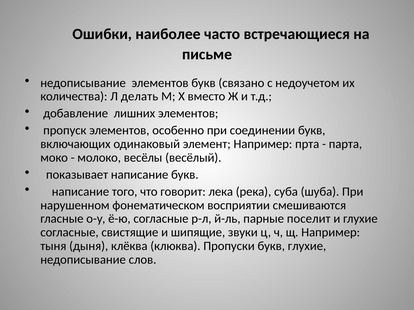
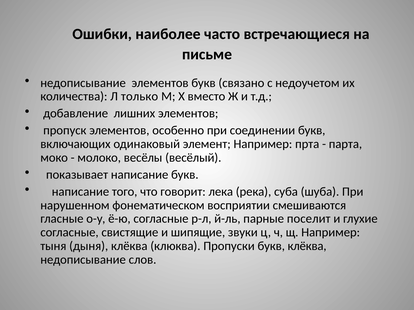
делать: делать -> только
букв глухие: глухие -> клёква
